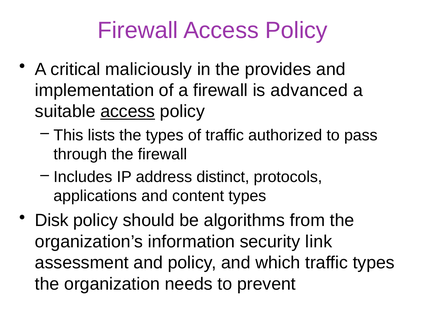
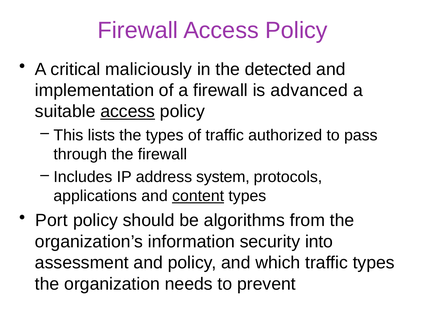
provides: provides -> detected
distinct: distinct -> system
content underline: none -> present
Disk: Disk -> Port
link: link -> into
